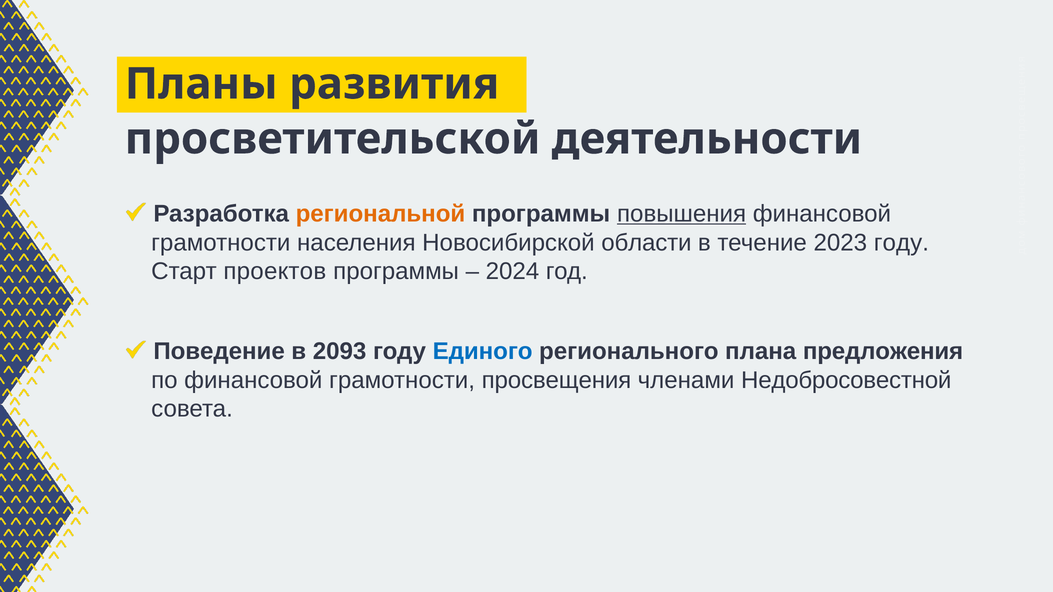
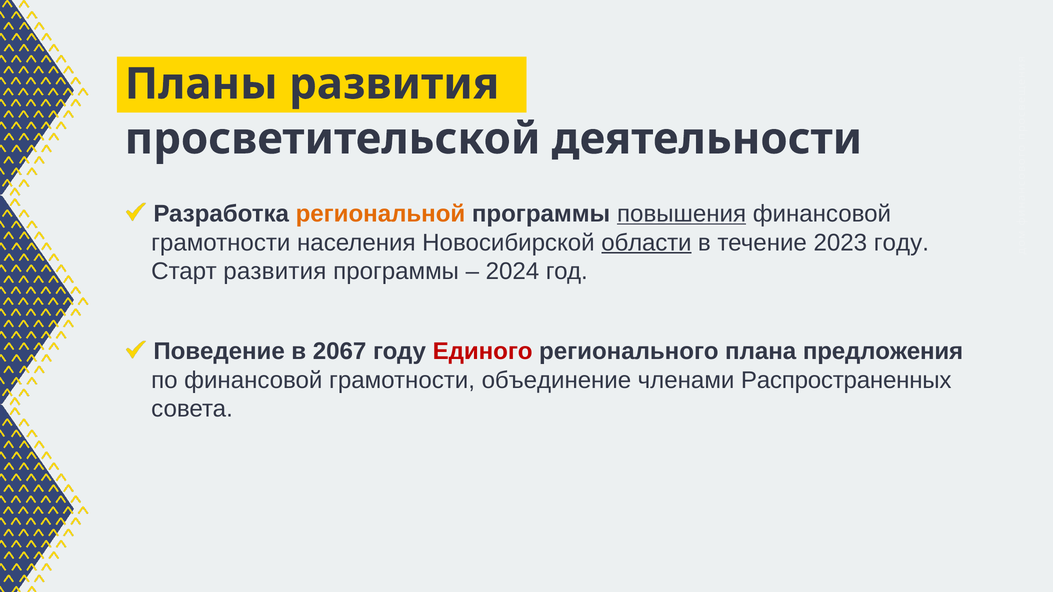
области underline: none -> present
Старт проектов: проектов -> развития
2093: 2093 -> 2067
Единого colour: blue -> red
просвещения: просвещения -> объединение
Недобросовестной: Недобросовестной -> Распространенных
